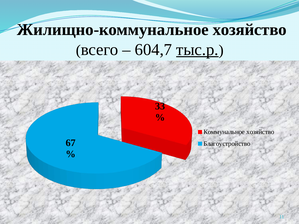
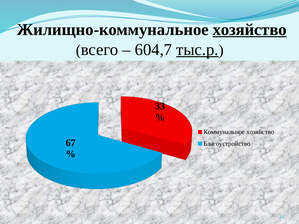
хозяйство at (250, 30) underline: none -> present
